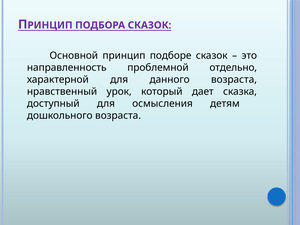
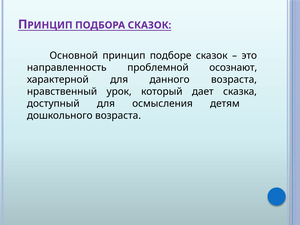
отдельно: отдельно -> осознают
